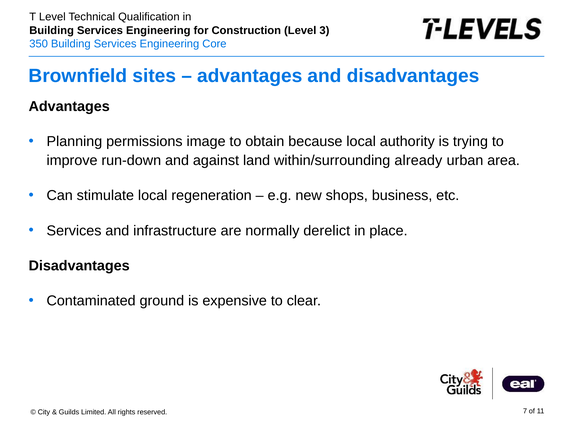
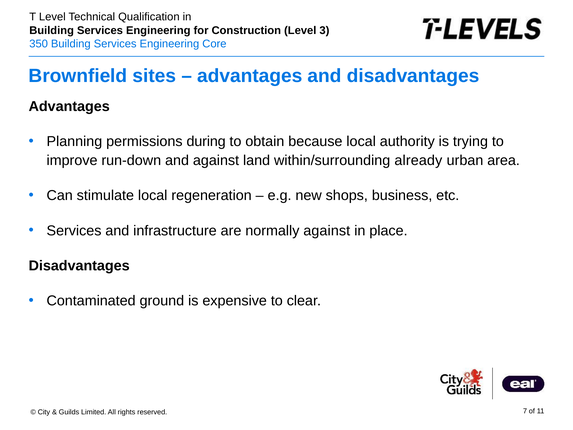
image: image -> during
normally derelict: derelict -> against
